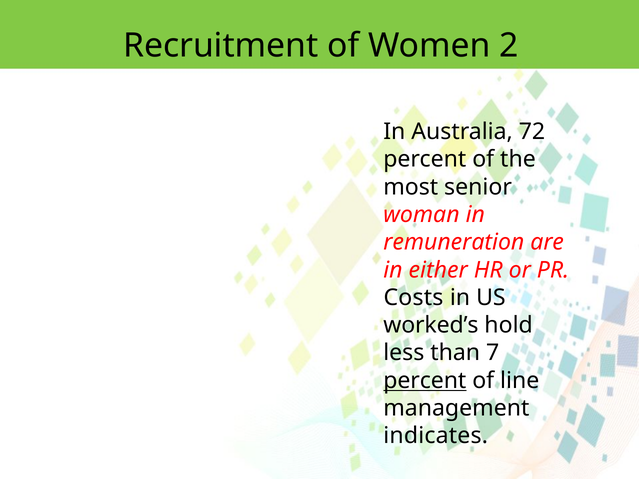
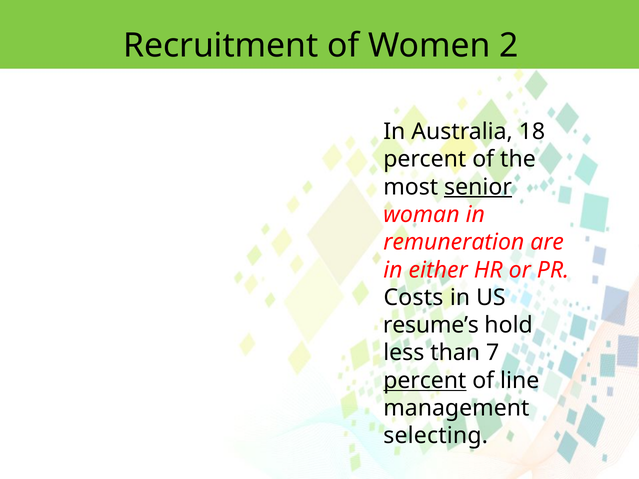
72: 72 -> 18
senior underline: none -> present
worked’s: worked’s -> resume’s
indicates: indicates -> selecting
